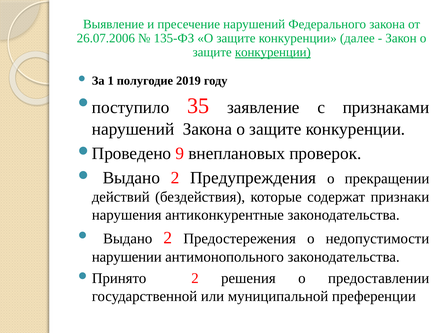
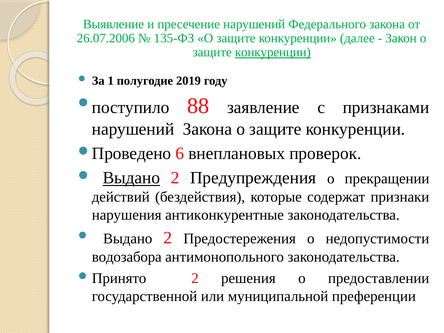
35: 35 -> 88
9: 9 -> 6
Выдано at (131, 178) underline: none -> present
нарушении: нарушении -> водозабора
